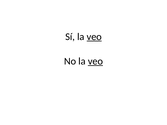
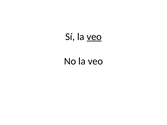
veo at (95, 61) underline: present -> none
